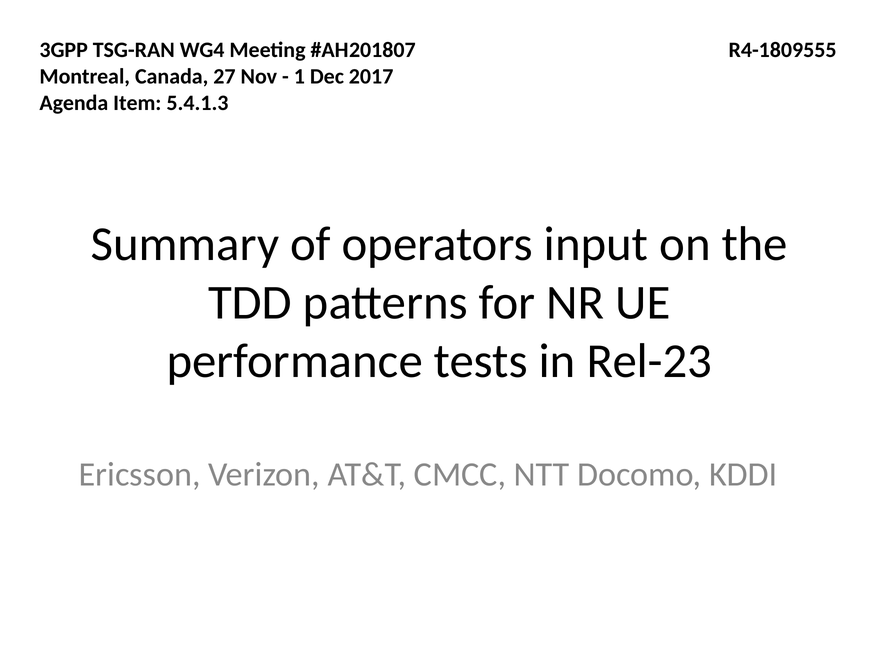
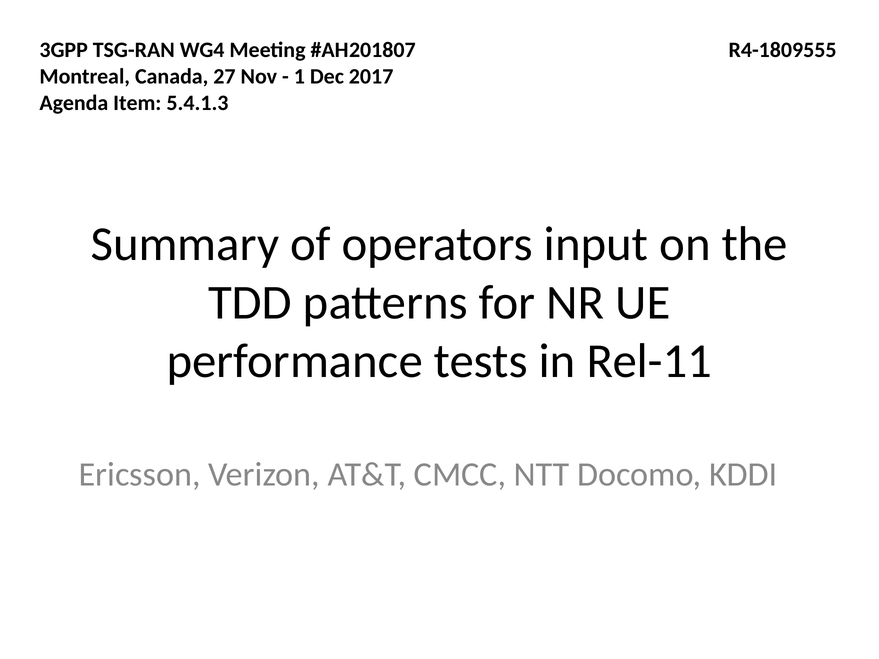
Rel-23: Rel-23 -> Rel-11
